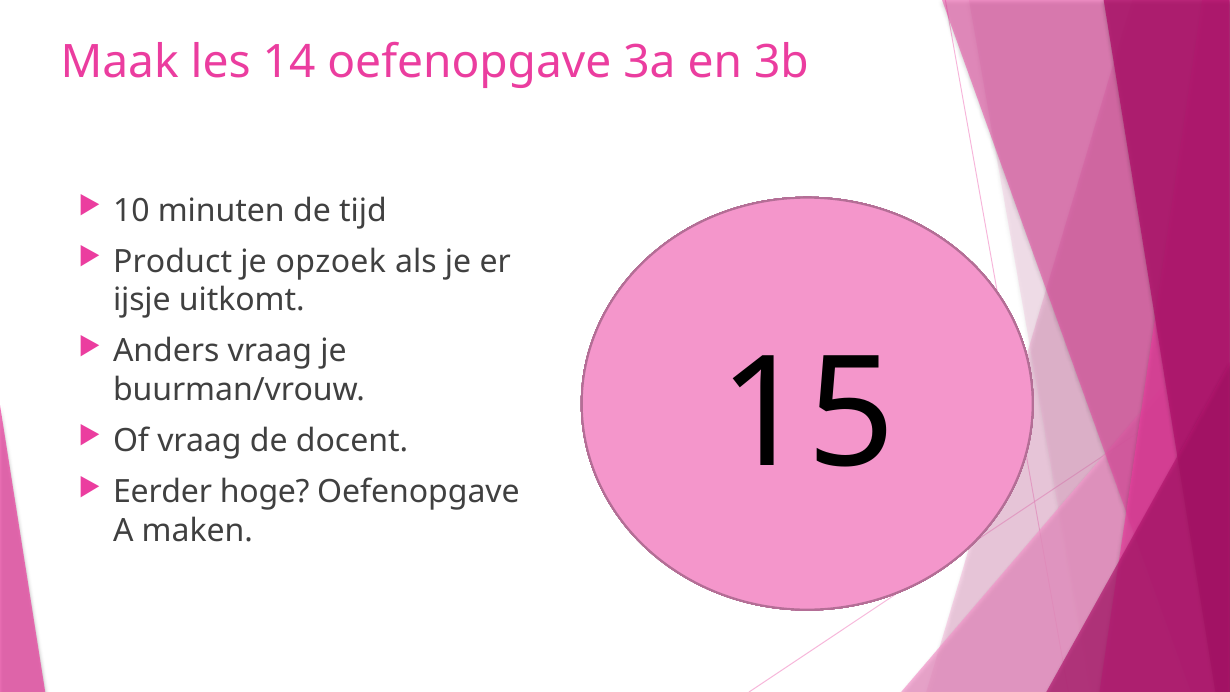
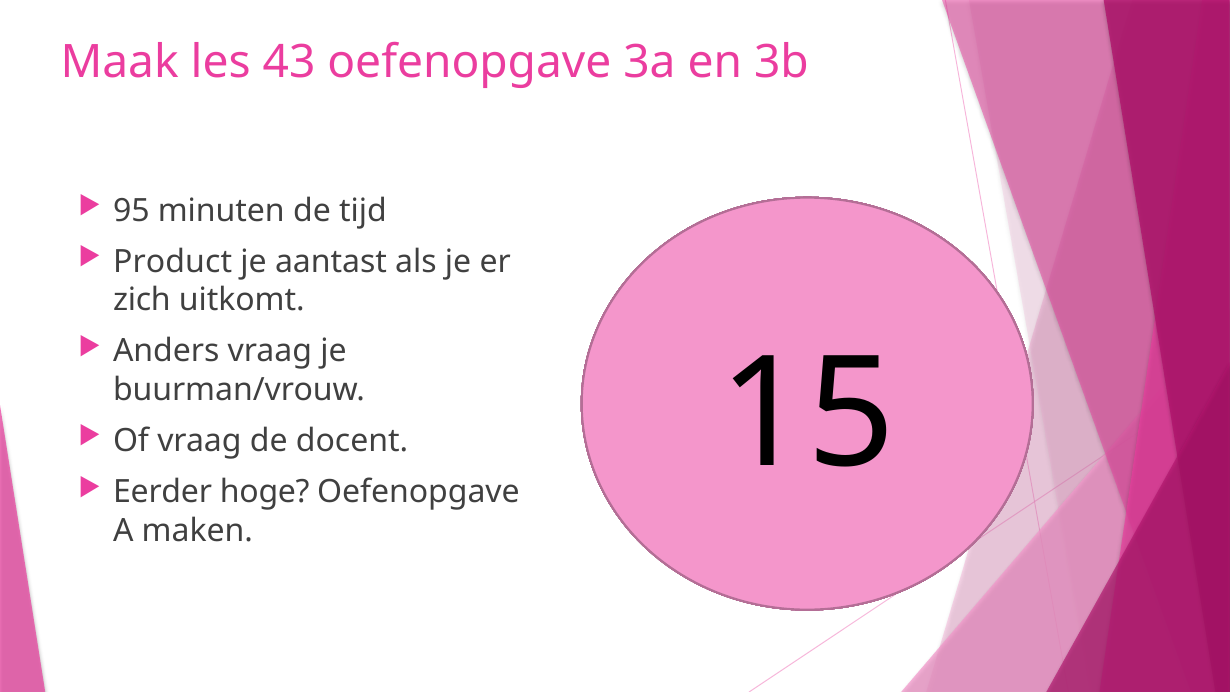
les 14: 14 -> 43
10 at (131, 211): 10 -> 95
opzoek: opzoek -> aantast
ijsje: ijsje -> zich
